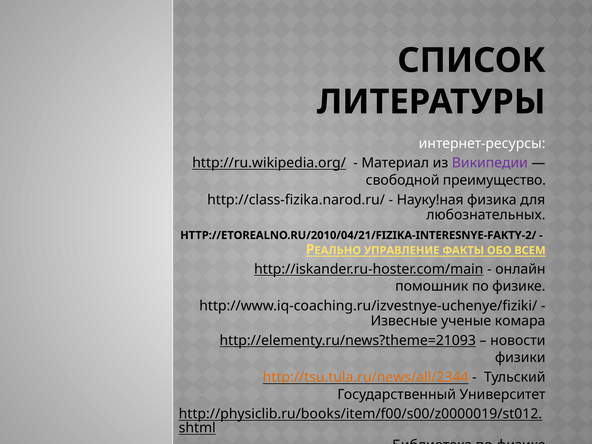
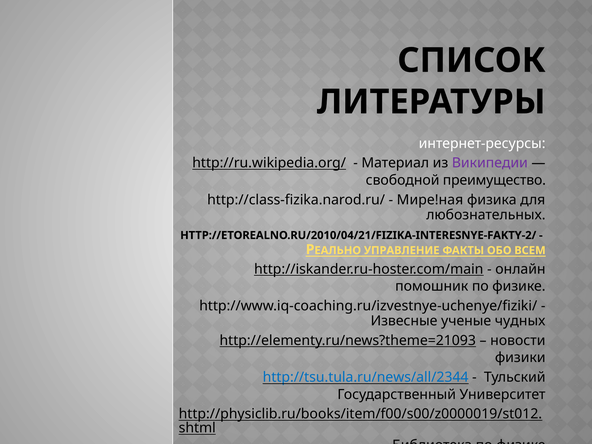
Науку!ная: Науку!ная -> Мире!ная
комара: комара -> чудных
http://tsu.tula.ru/news/all/2344 colour: orange -> blue
